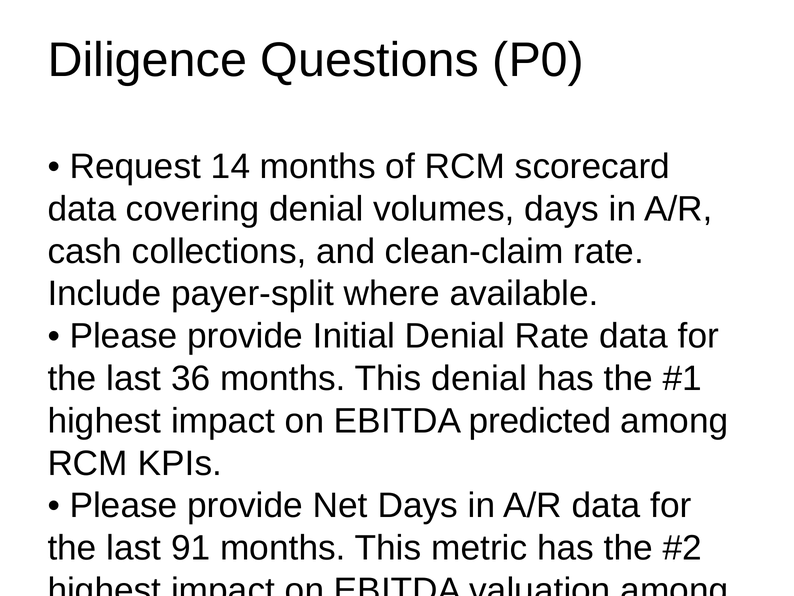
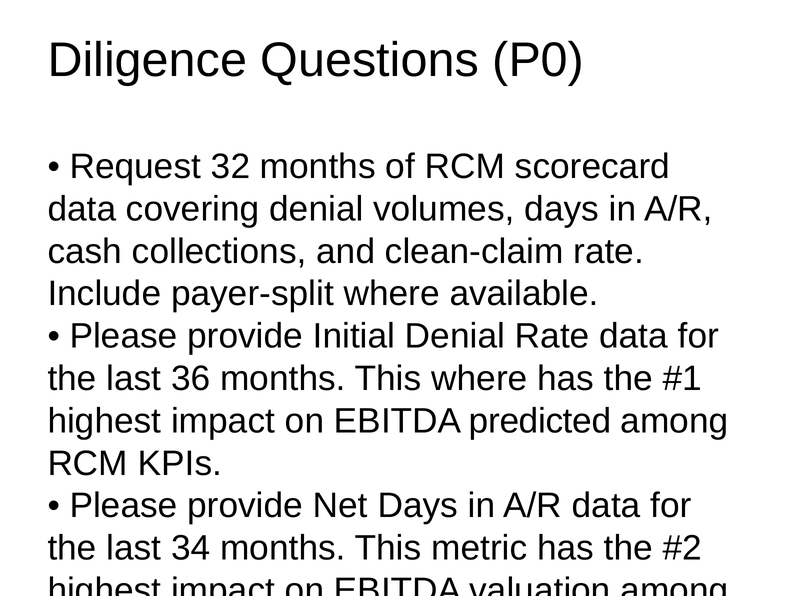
14: 14 -> 32
This denial: denial -> where
91: 91 -> 34
